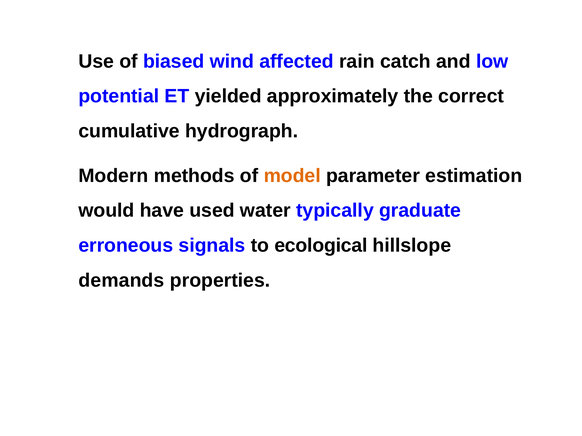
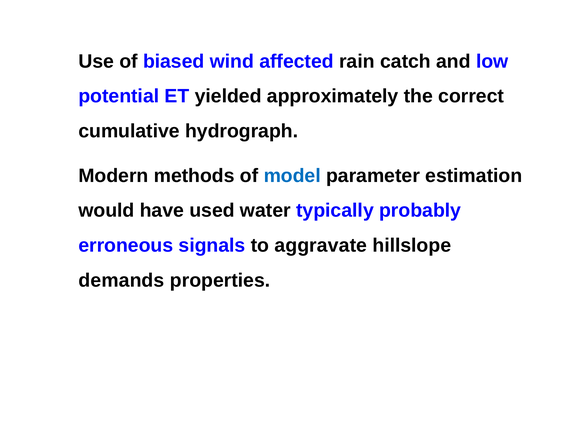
model colour: orange -> blue
graduate: graduate -> probably
ecological: ecological -> aggravate
